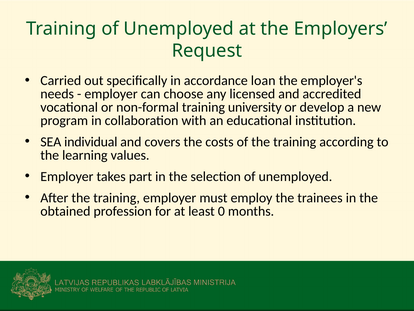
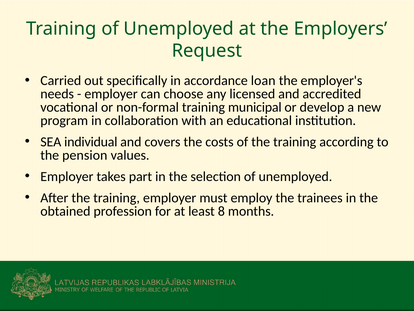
university: university -> municipal
learning: learning -> pension
0: 0 -> 8
